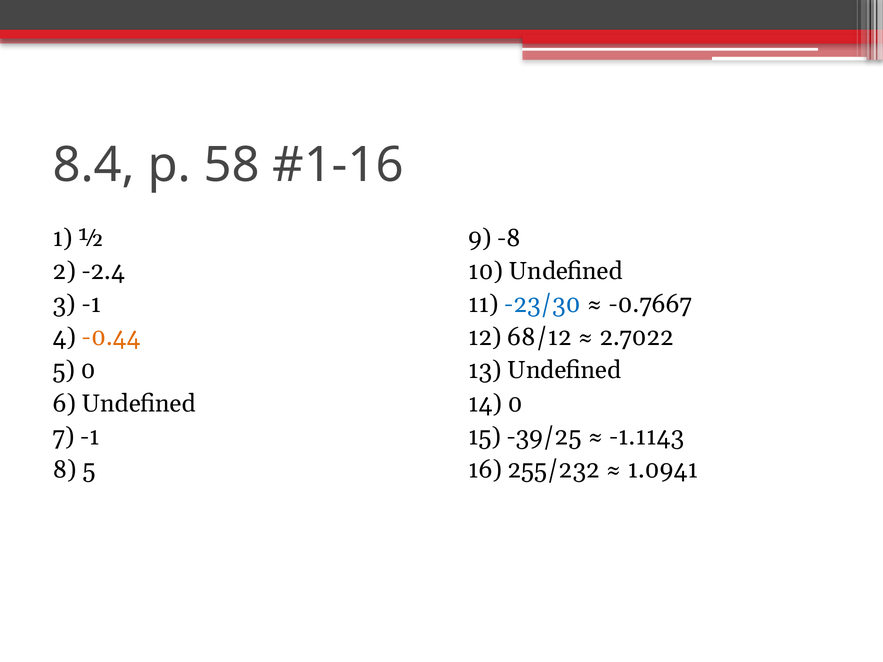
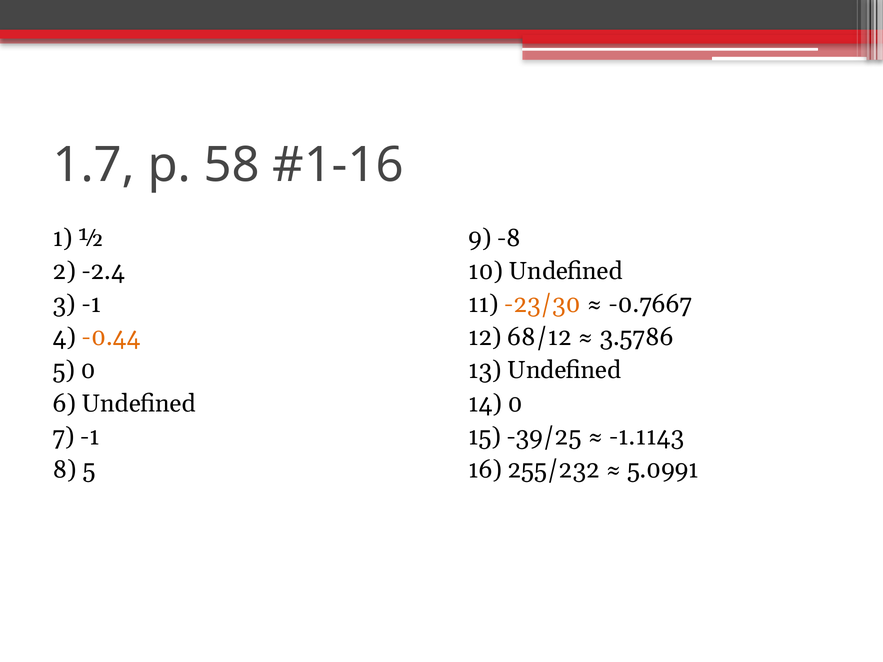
8.4: 8.4 -> 1.7
-23/30 colour: blue -> orange
2.7022: 2.7022 -> 3.5786
1.0941: 1.0941 -> 5.0991
